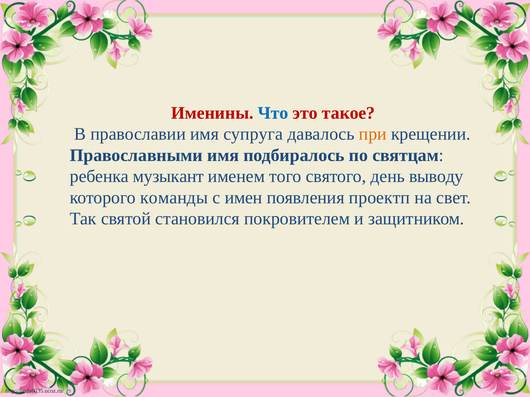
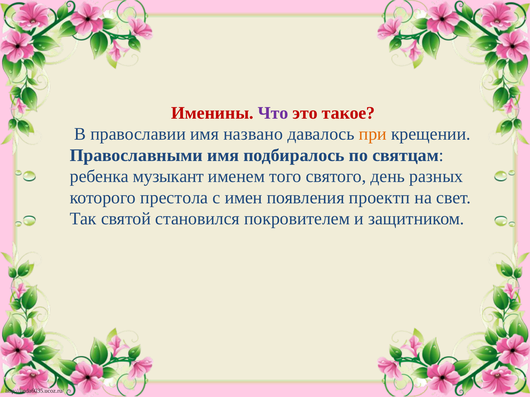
Что colour: blue -> purple
супруга: супруга -> названо
выводу: выводу -> разных
команды: команды -> престола
